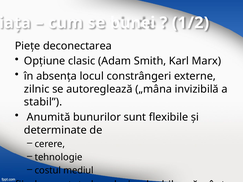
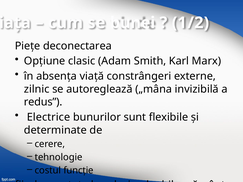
locul: locul -> viaţă
stabil: stabil -> redus
Anumită: Anumită -> Electrice
costul mediul: mediul -> funcţie
